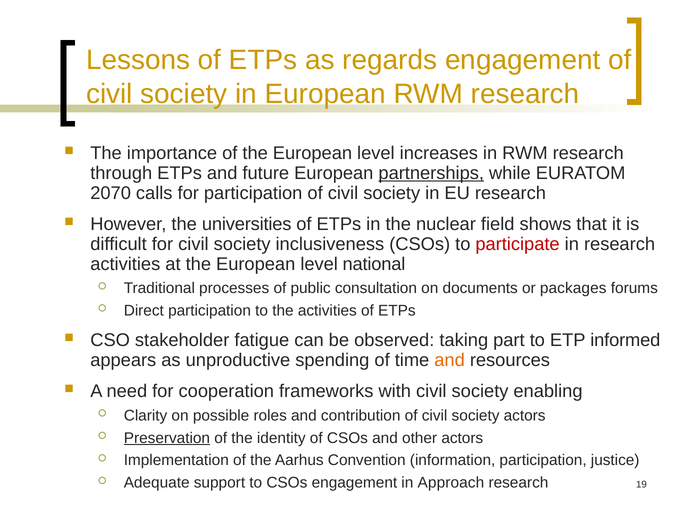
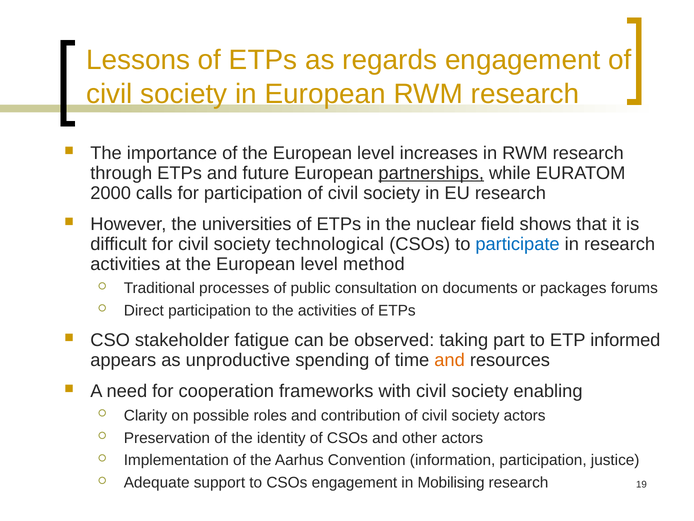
2070: 2070 -> 2000
inclusiveness: inclusiveness -> technological
participate colour: red -> blue
national: national -> method
Preservation underline: present -> none
Approach: Approach -> Mobilising
